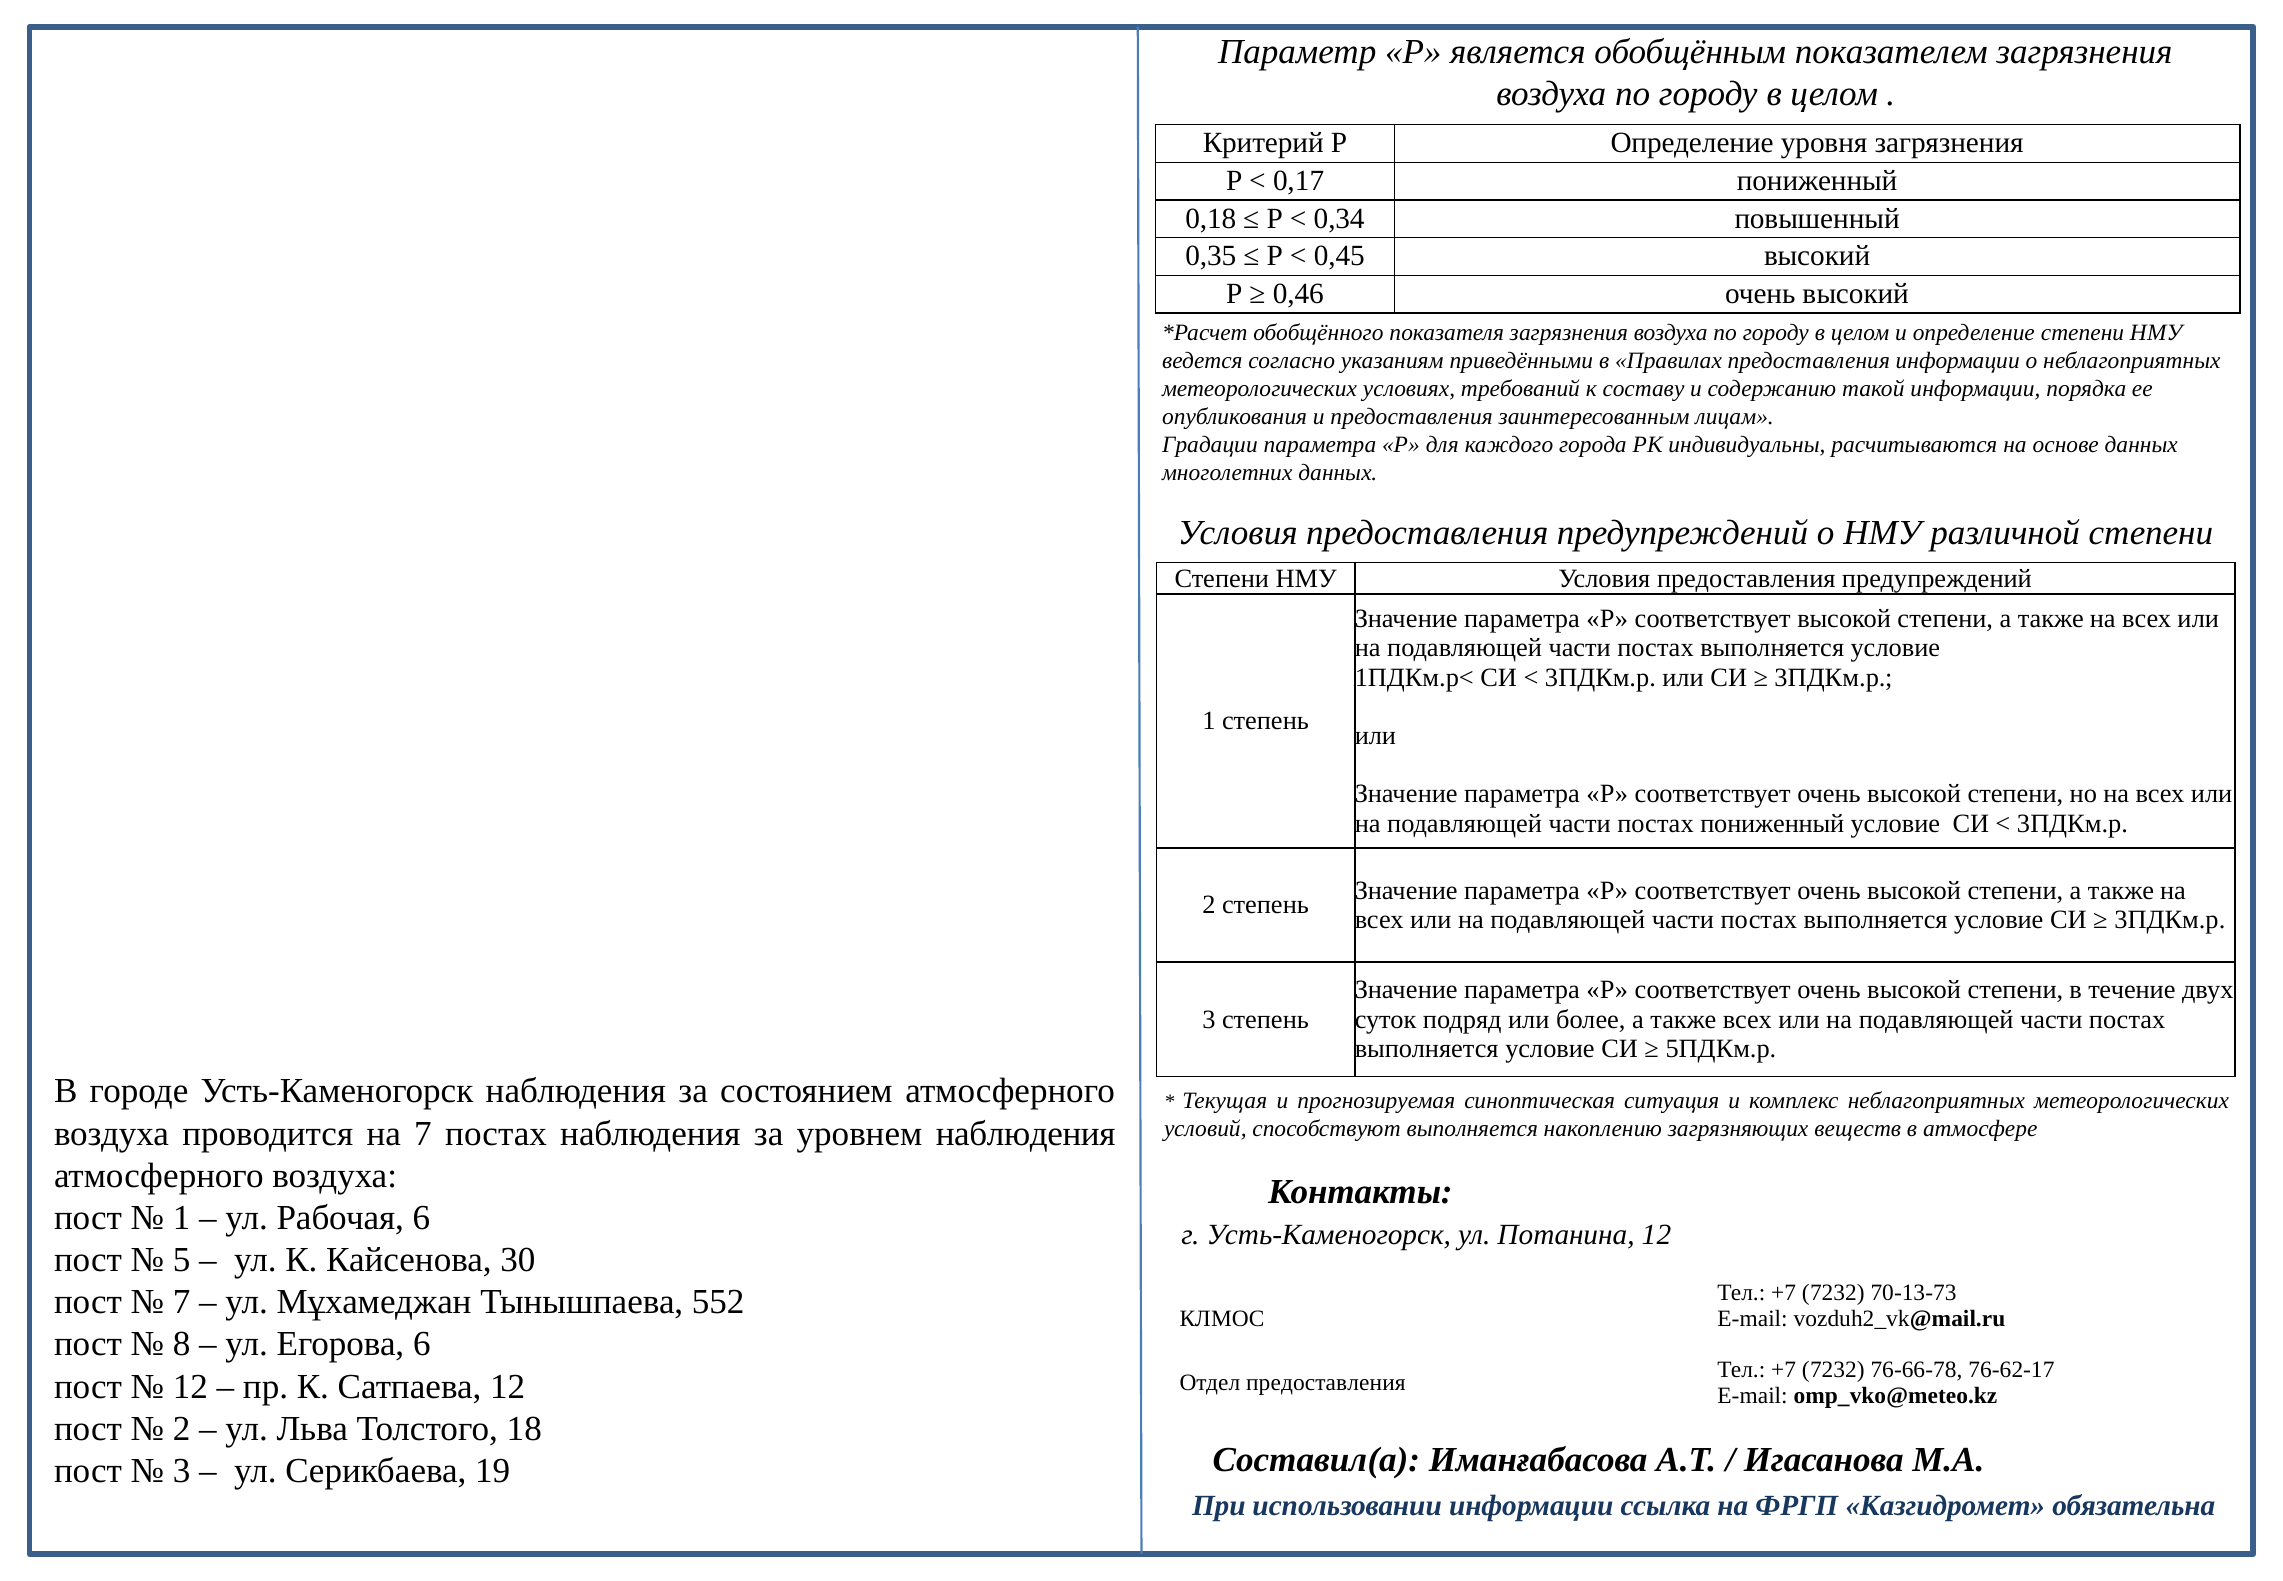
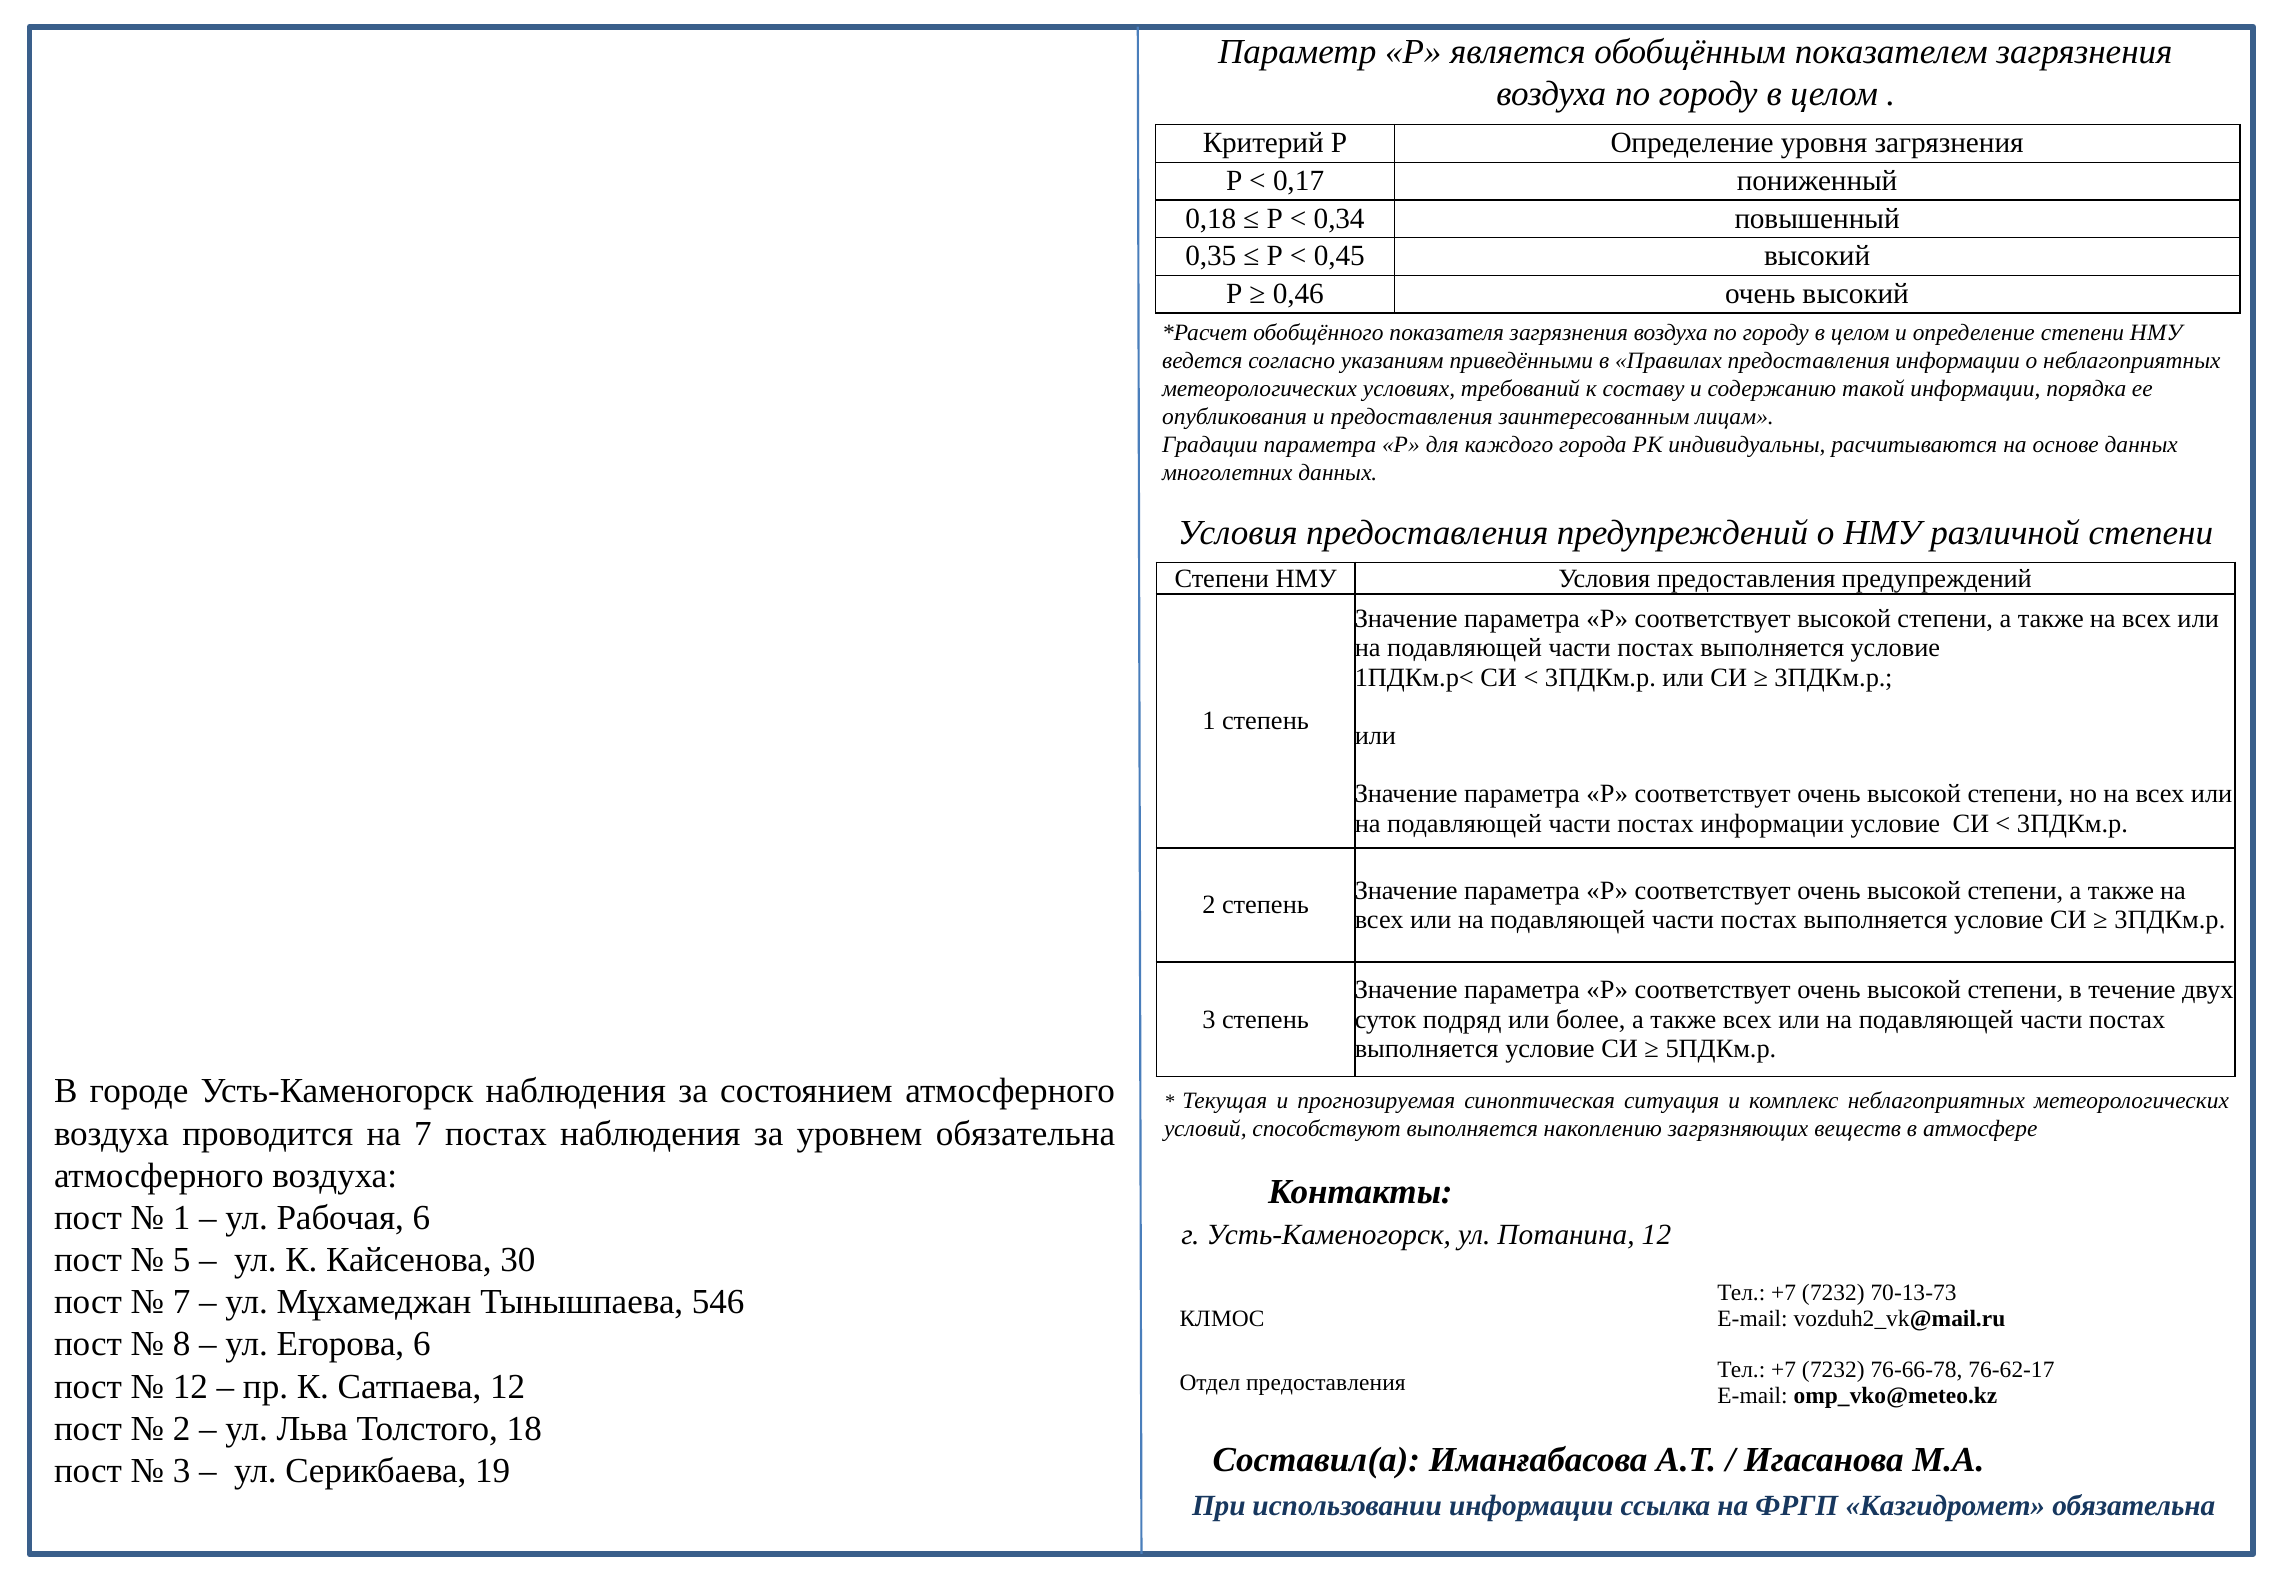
постах пониженный: пониженный -> информации
уровнем наблюдения: наблюдения -> обязательна
552: 552 -> 546
